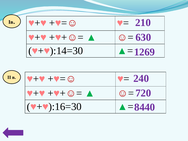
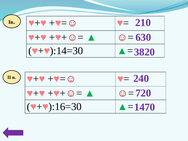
1269: 1269 -> 3820
8440: 8440 -> 1470
